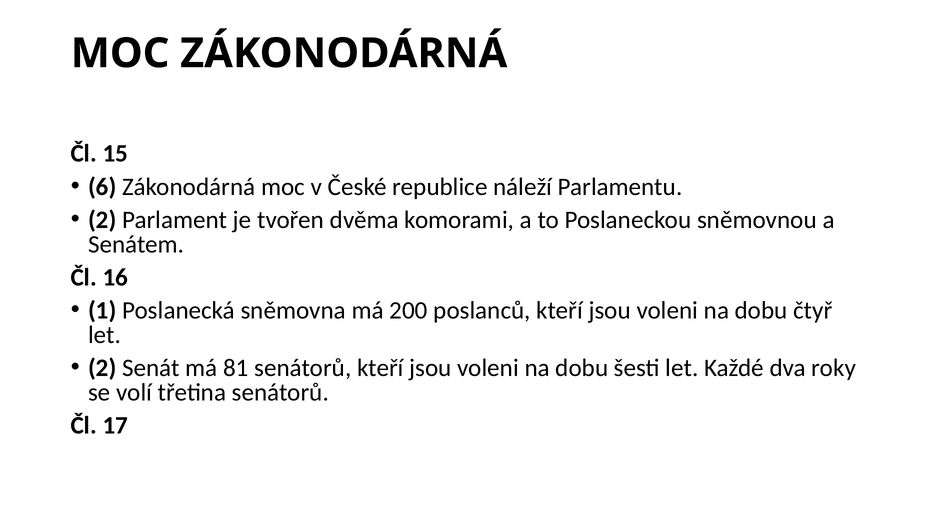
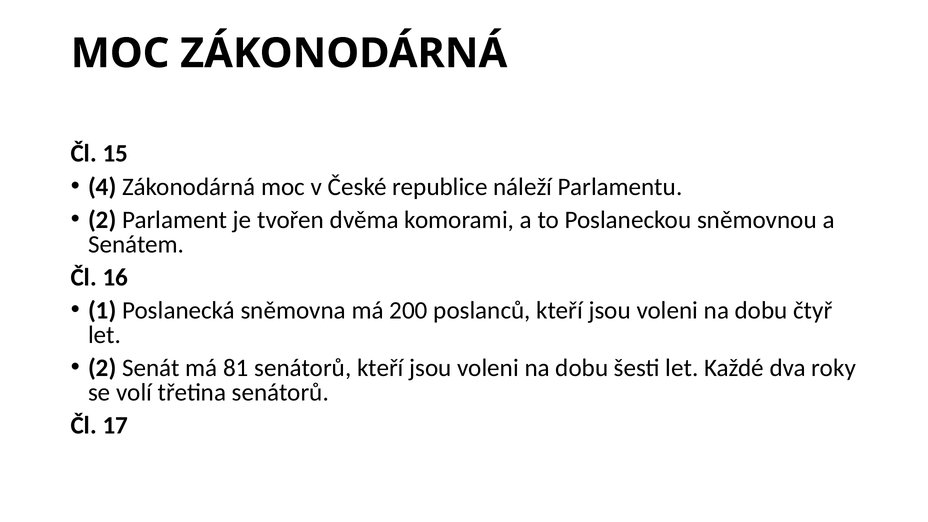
6: 6 -> 4
